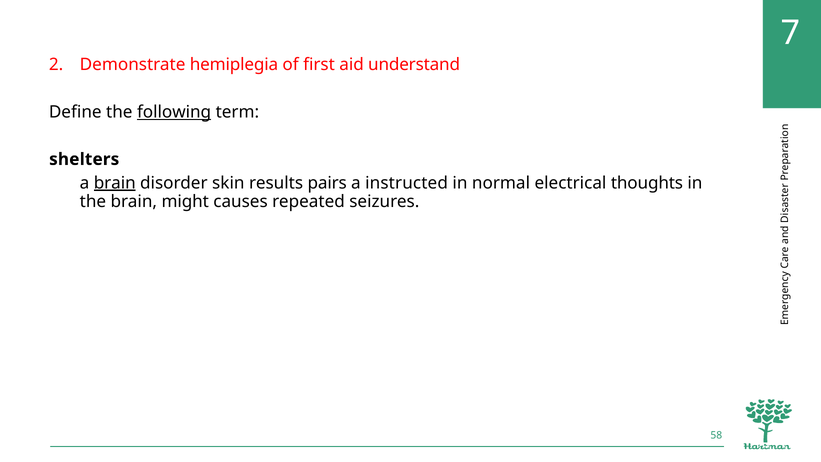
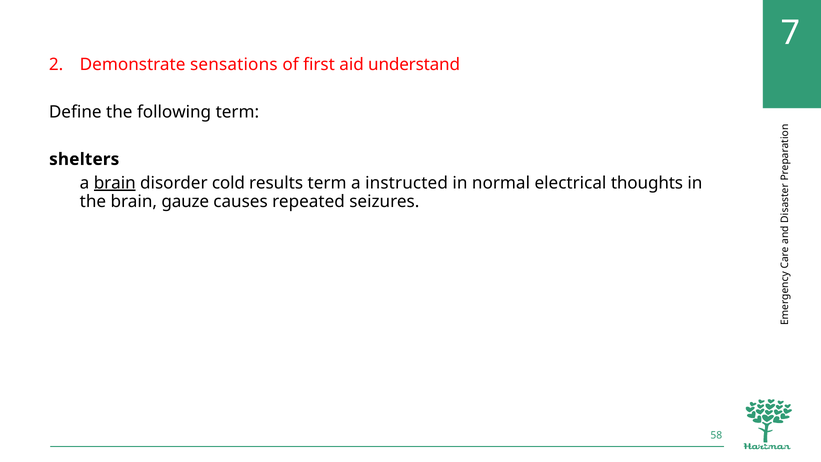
hemiplegia: hemiplegia -> sensations
following underline: present -> none
skin: skin -> cold
results pairs: pairs -> term
might: might -> gauze
